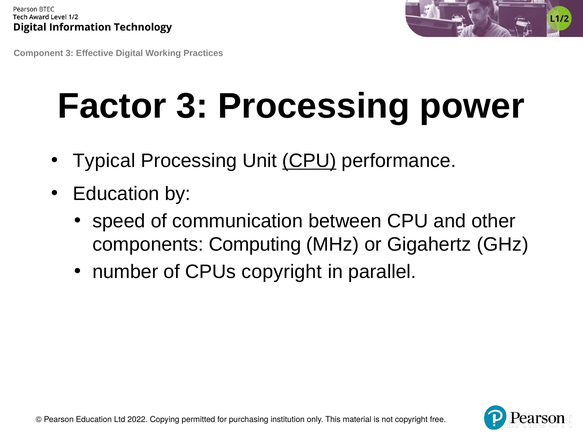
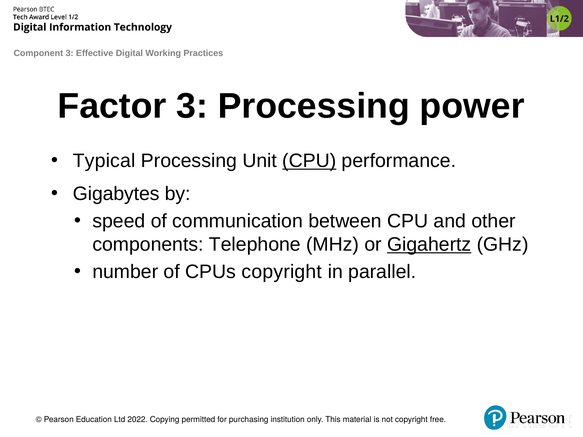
Education at (116, 194): Education -> Gigabytes
Computing: Computing -> Telephone
Gigahertz underline: none -> present
